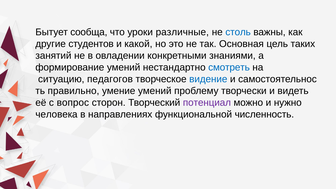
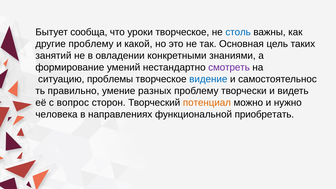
уроки различные: различные -> творческое
другие студентов: студентов -> проблему
смотреть colour: blue -> purple
педагогов: педагогов -> проблемы
умение умений: умений -> разных
потенциал colour: purple -> orange
численность: численность -> приобретать
